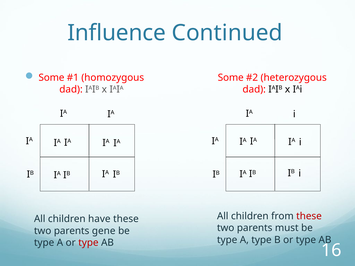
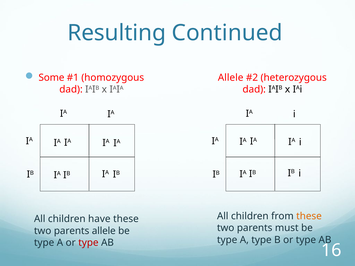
Influence: Influence -> Resulting
Some at (231, 78): Some -> Allele
these at (309, 216) colour: red -> orange
parents gene: gene -> allele
